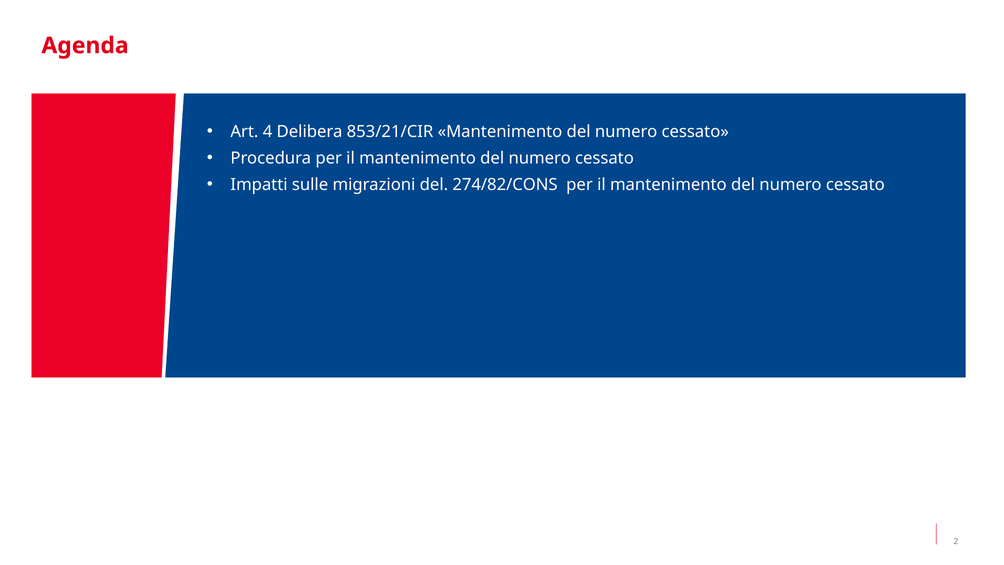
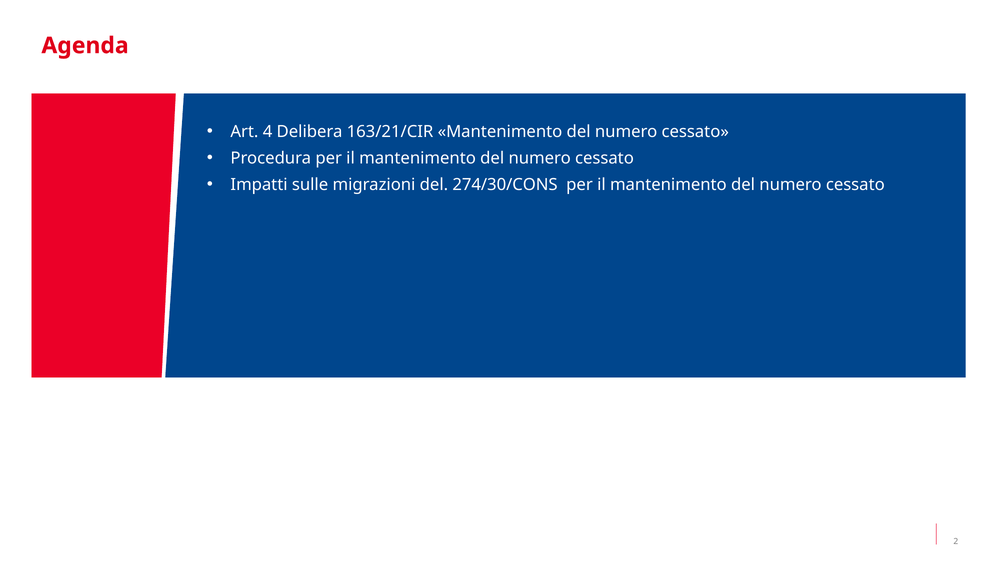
853/21/CIR: 853/21/CIR -> 163/21/CIR
274/82/CONS: 274/82/CONS -> 274/30/CONS
